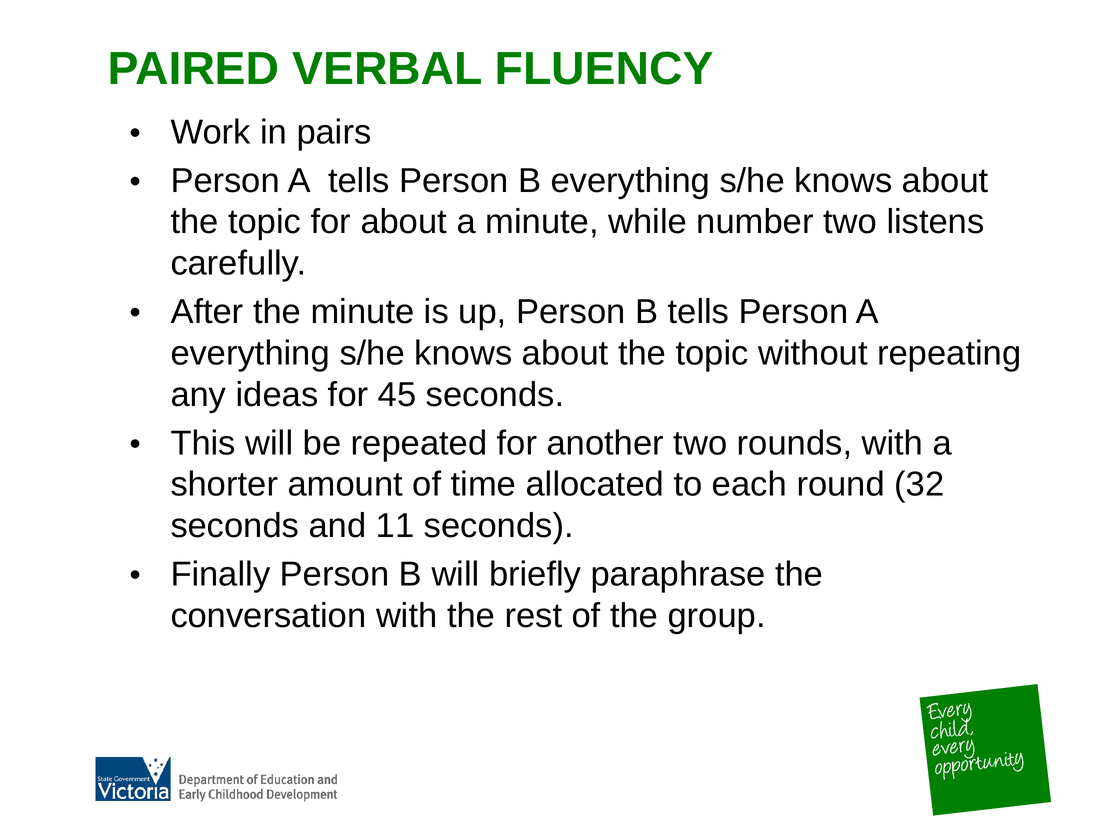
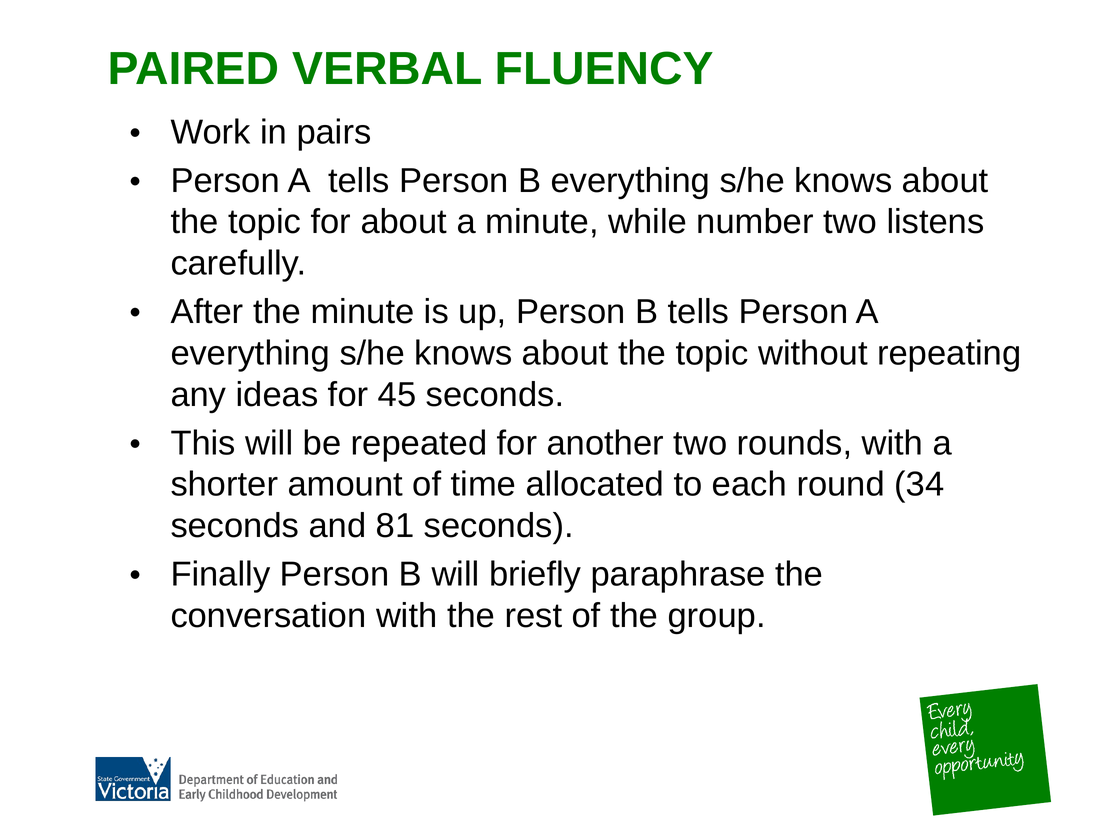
32: 32 -> 34
11: 11 -> 81
